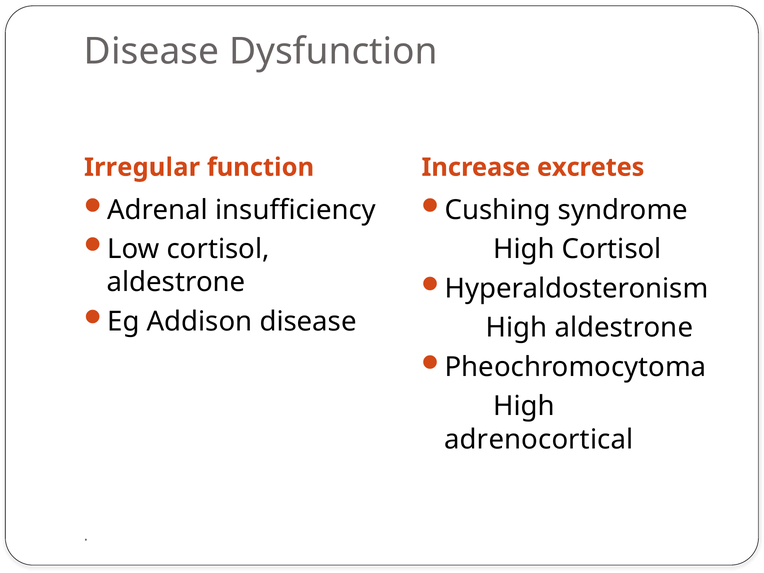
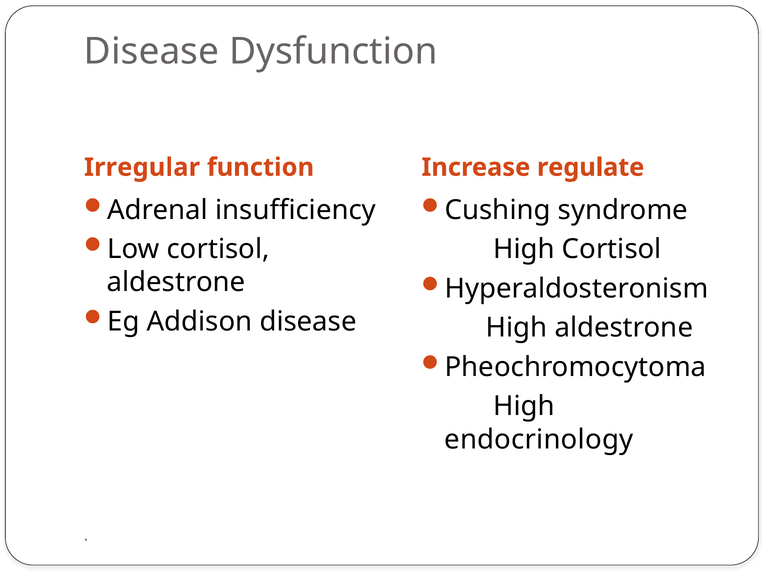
excretes: excretes -> regulate
adrenocortical: adrenocortical -> endocrinology
